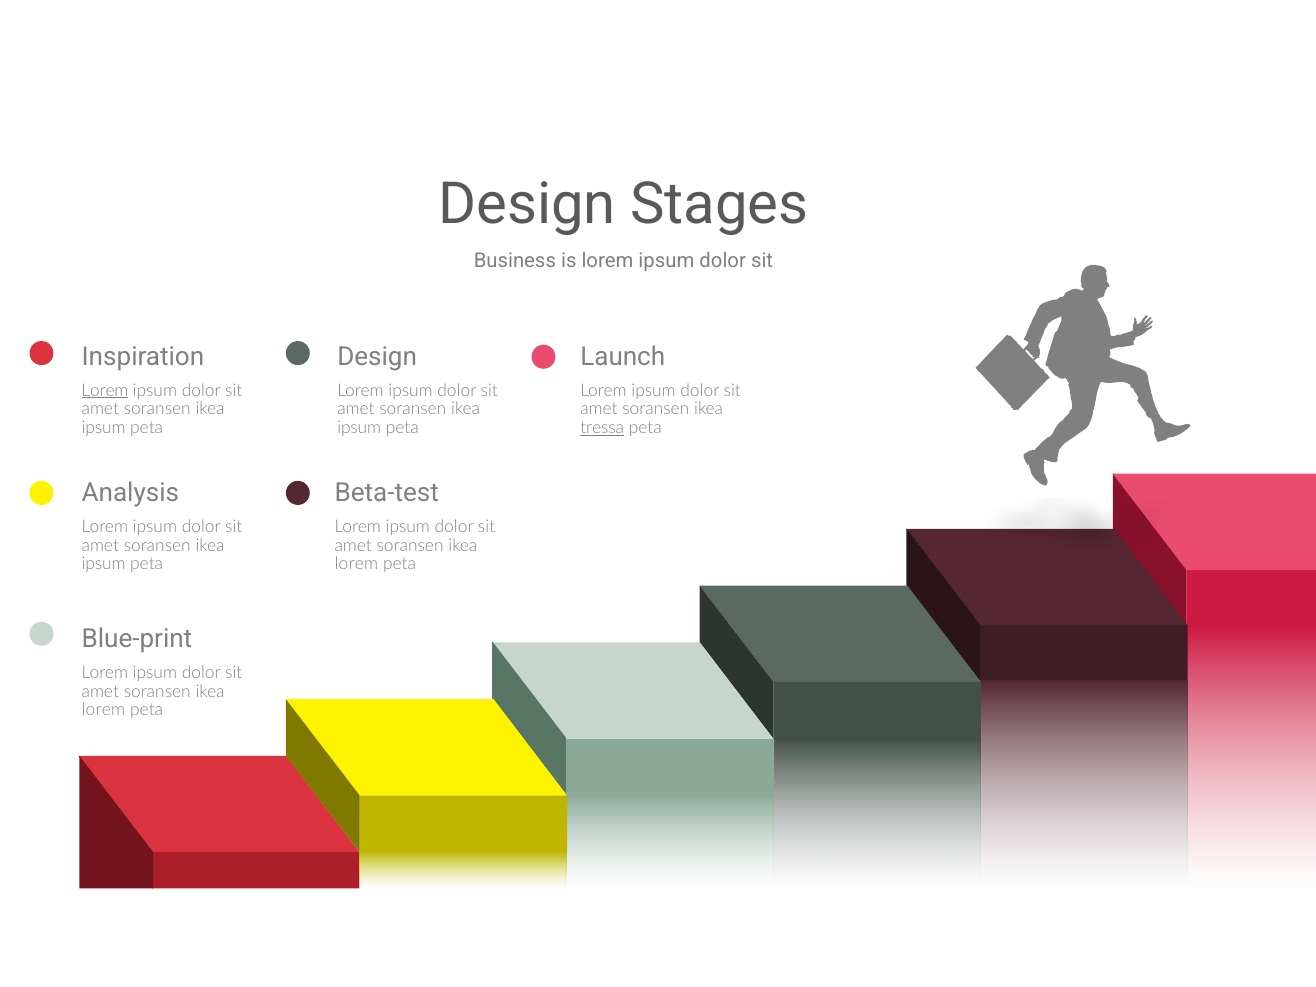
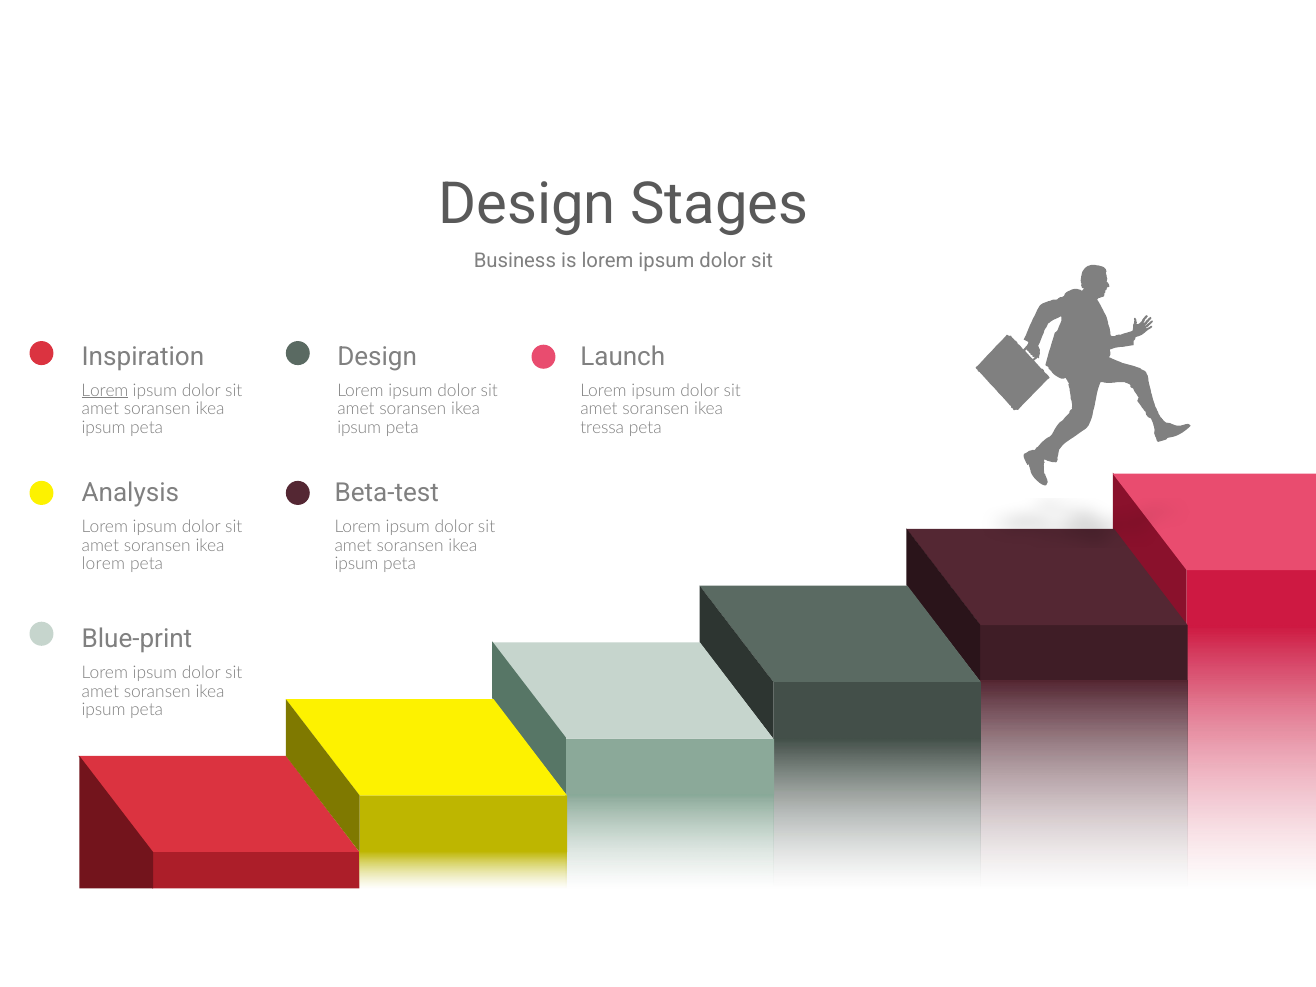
tressa underline: present -> none
ipsum at (104, 564): ipsum -> lorem
lorem at (356, 564): lorem -> ipsum
lorem at (103, 710): lorem -> ipsum
